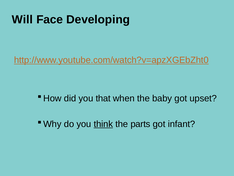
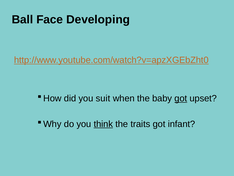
Will: Will -> Ball
that: that -> suit
got at (181, 98) underline: none -> present
parts: parts -> traits
